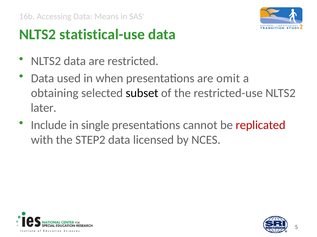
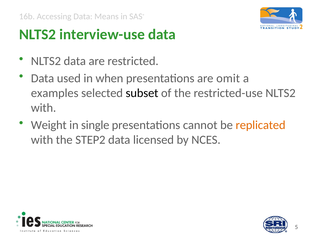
statistical-use: statistical-use -> interview-use
obtaining: obtaining -> examples
later at (44, 108): later -> with
Include: Include -> Weight
replicated colour: red -> orange
